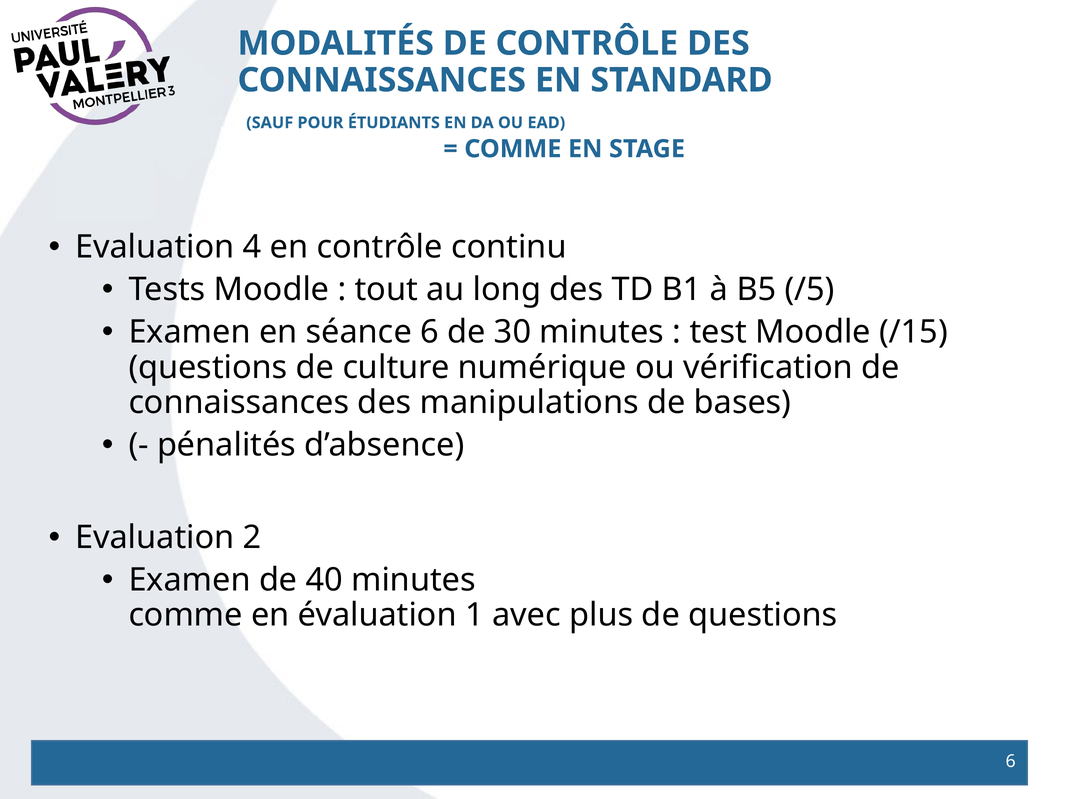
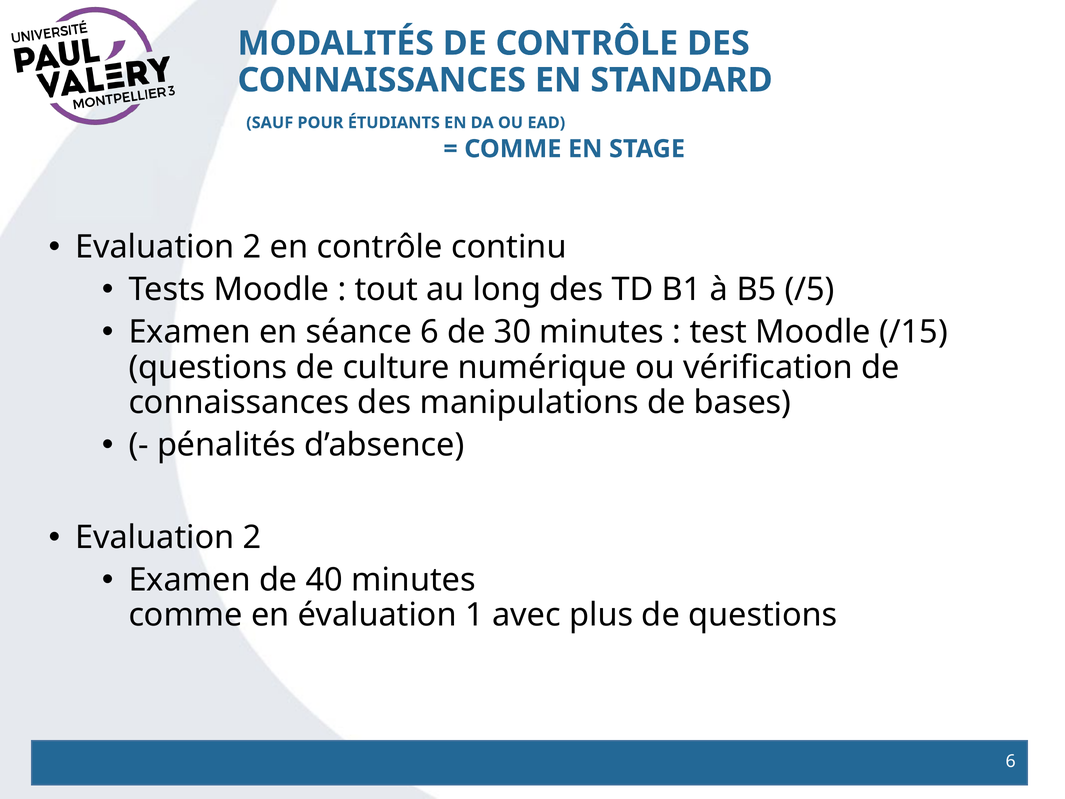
4 at (252, 247): 4 -> 2
